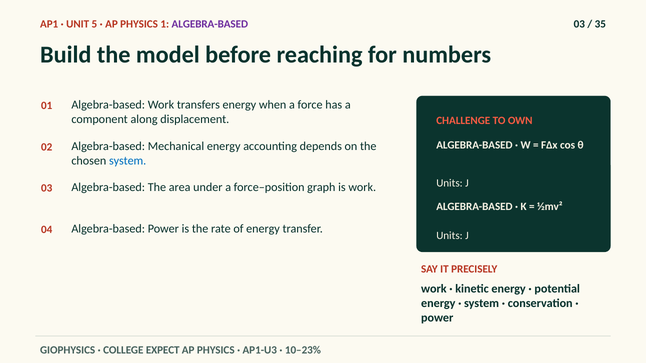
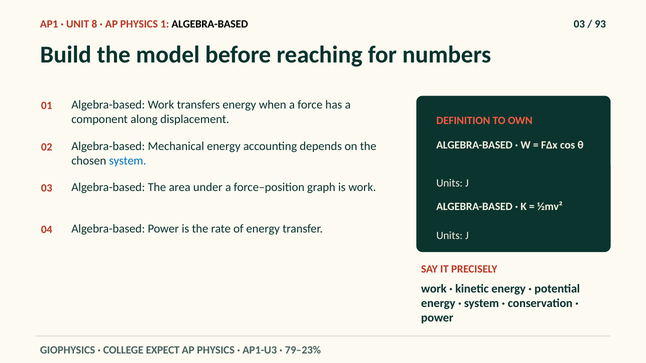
5: 5 -> 8
ALGEBRA-BASED at (210, 24) colour: purple -> black
35: 35 -> 93
CHALLENGE: CHALLENGE -> DEFINITION
10–23%: 10–23% -> 79–23%
